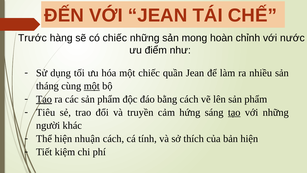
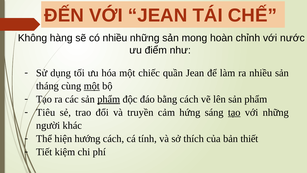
Trước: Trước -> Không
có chiếc: chiếc -> nhiều
Tạo at (44, 99) underline: present -> none
phẩm at (109, 99) underline: none -> present
nhuận: nhuận -> hướng
bản hiện: hiện -> thiết
